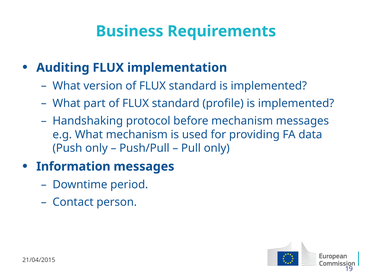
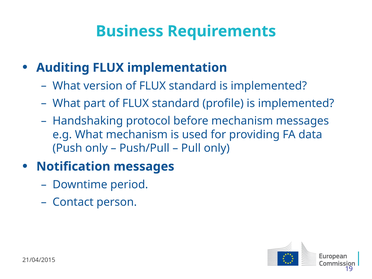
Information: Information -> Notification
